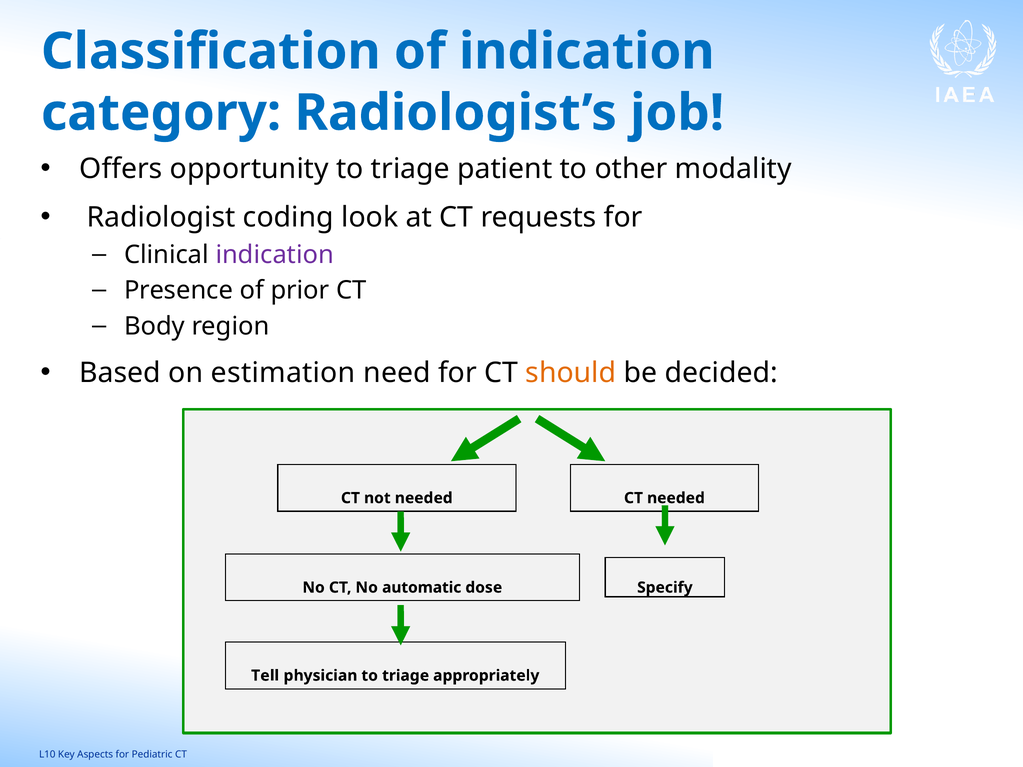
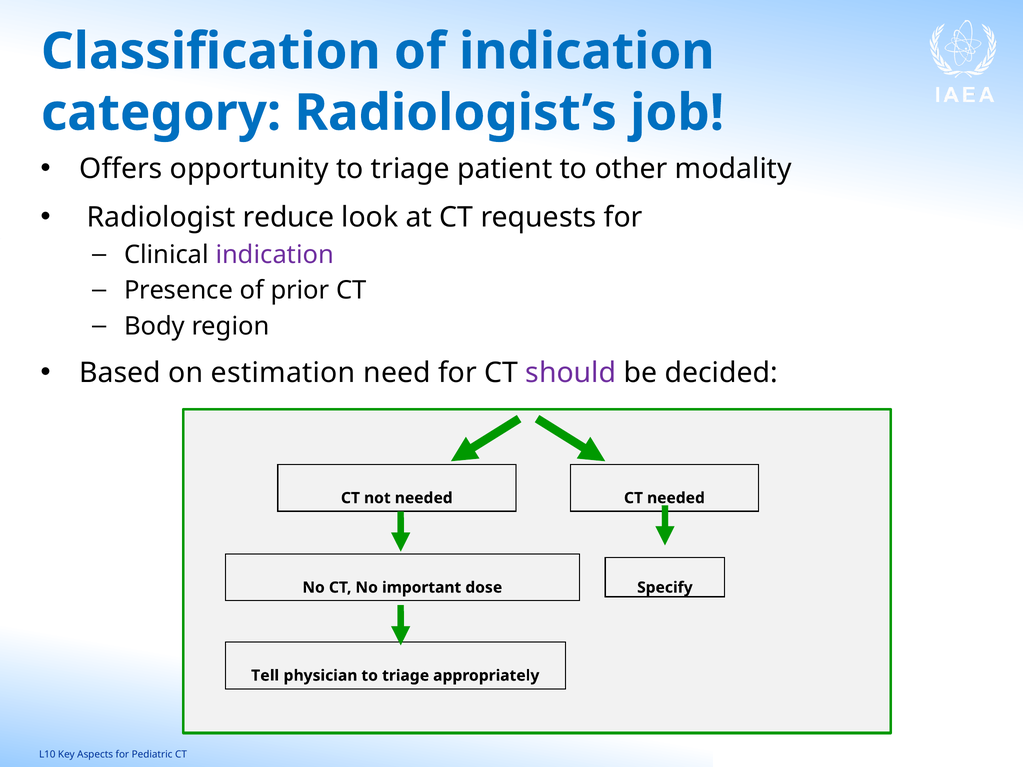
coding: coding -> reduce
should colour: orange -> purple
automatic: automatic -> important
